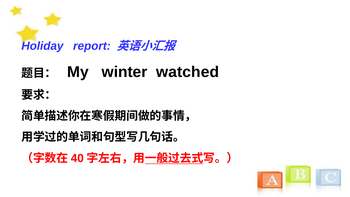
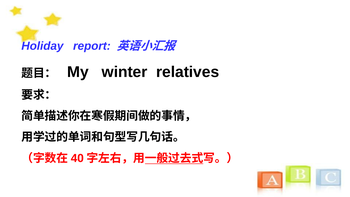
watched: watched -> relatives
